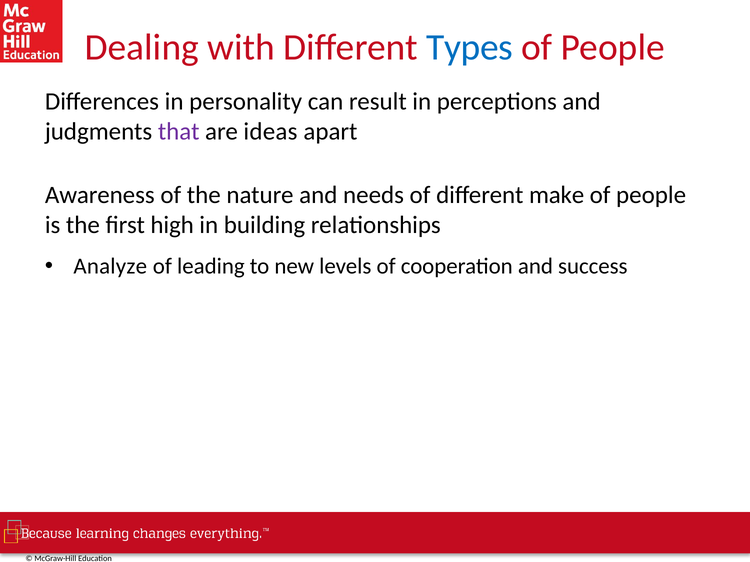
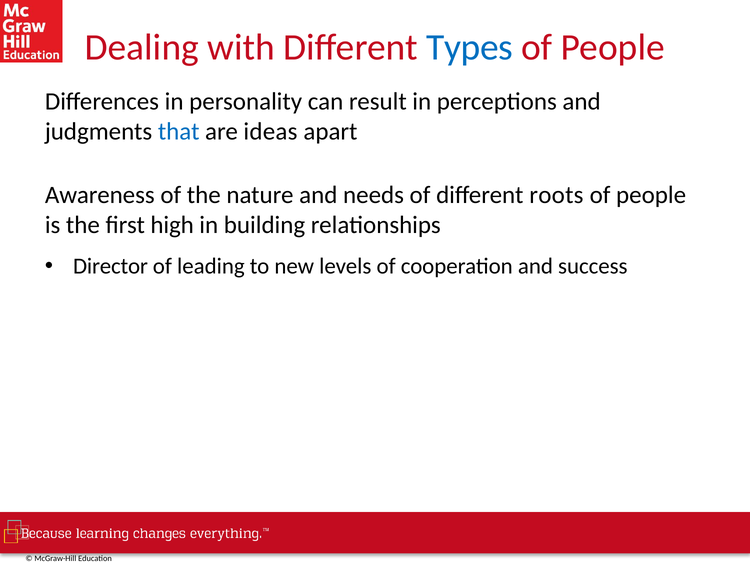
that colour: purple -> blue
make: make -> roots
Analyze: Analyze -> Director
